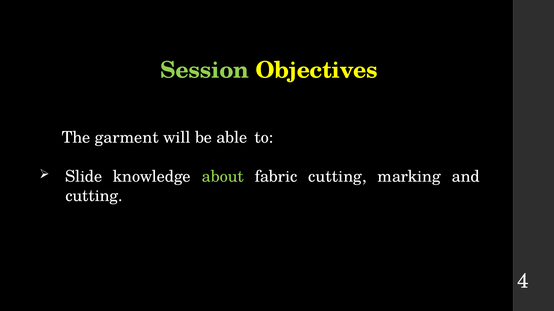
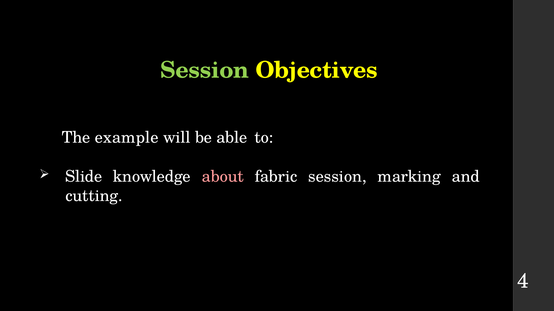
garment: garment -> example
about colour: light green -> pink
fabric cutting: cutting -> session
